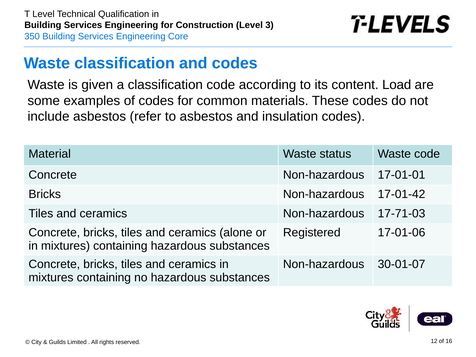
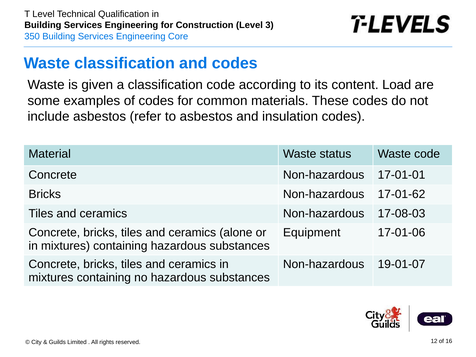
17-01-42: 17-01-42 -> 17-01-62
17-71-03: 17-71-03 -> 17-08-03
Registered: Registered -> Equipment
30-01-07: 30-01-07 -> 19-01-07
